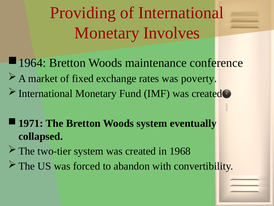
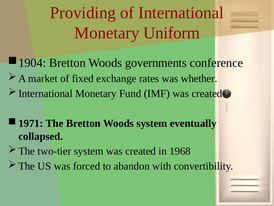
Involves: Involves -> Uniform
1964: 1964 -> 1904
maintenance: maintenance -> governments
poverty: poverty -> whether
